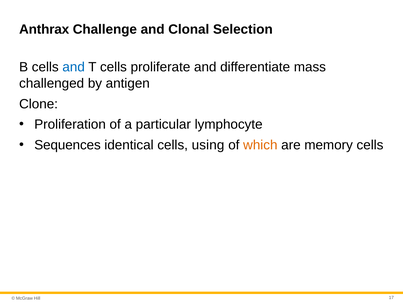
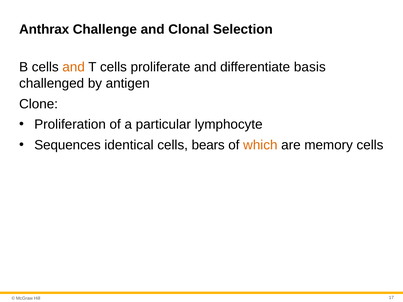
and at (74, 67) colour: blue -> orange
mass: mass -> basis
using: using -> bears
